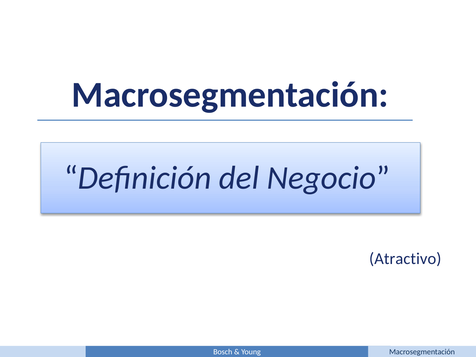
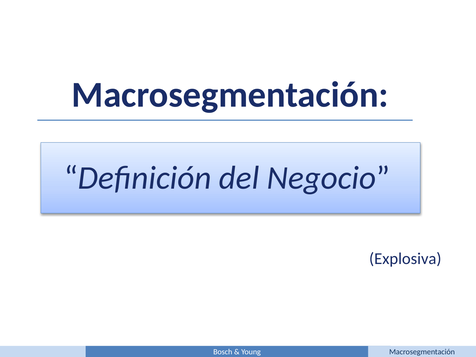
Atractivo: Atractivo -> Explosiva
